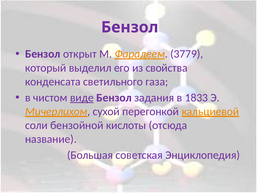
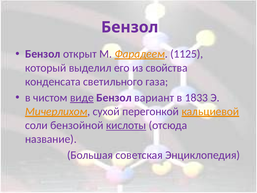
3779: 3779 -> 1125
задания: задания -> вариант
кислоты underline: none -> present
